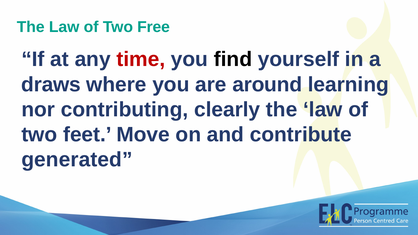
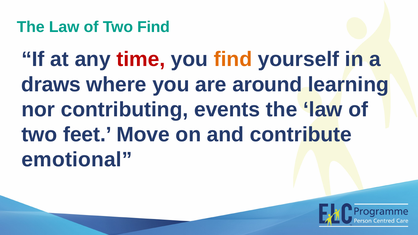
Two Free: Free -> Find
find at (233, 59) colour: black -> orange
clearly: clearly -> events
generated: generated -> emotional
